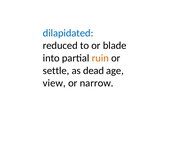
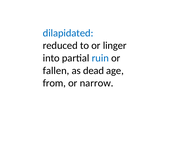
blade: blade -> linger
ruin colour: orange -> blue
settle: settle -> fallen
view: view -> from
